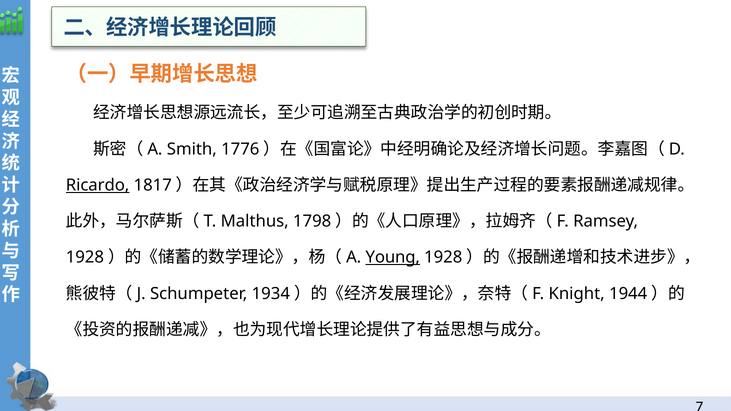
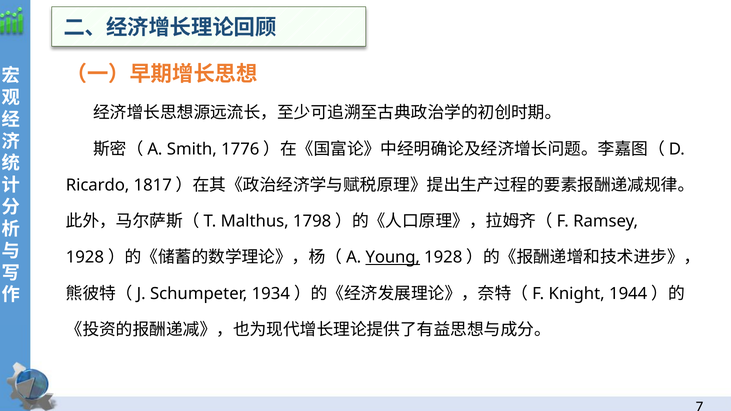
Ricardo underline: present -> none
